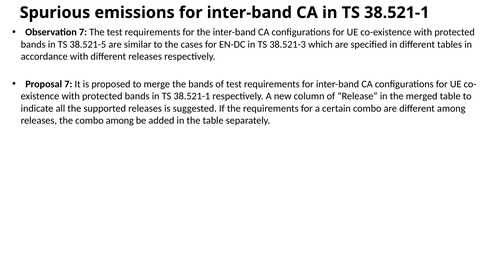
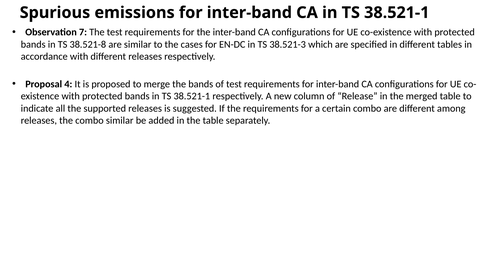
38.521-5: 38.521-5 -> 38.521-8
Proposal 7: 7 -> 4
combo among: among -> similar
